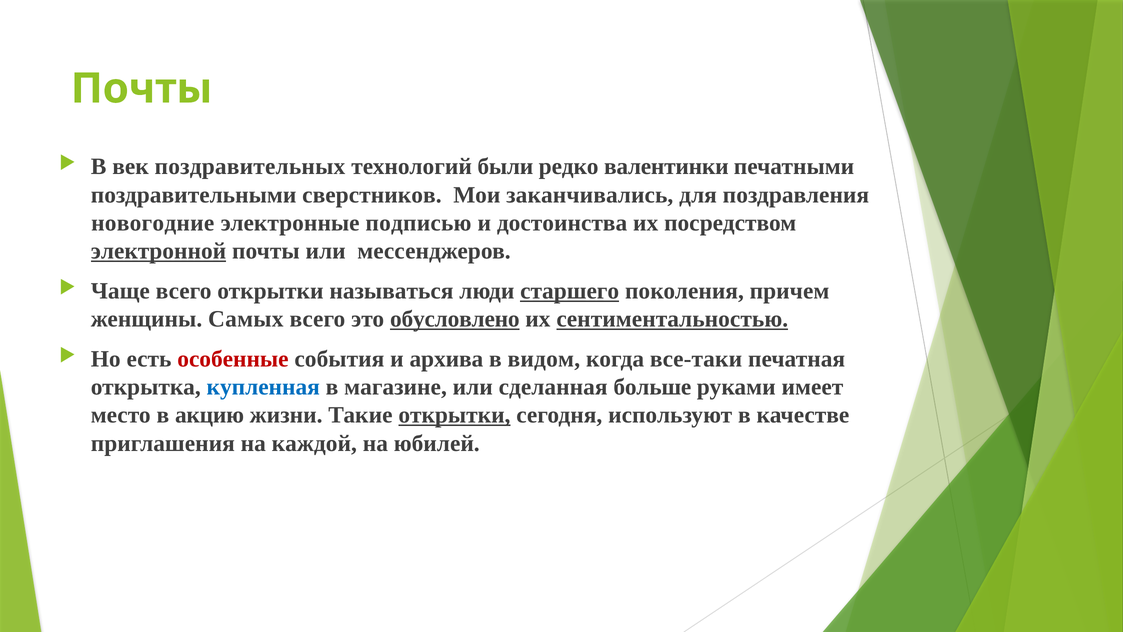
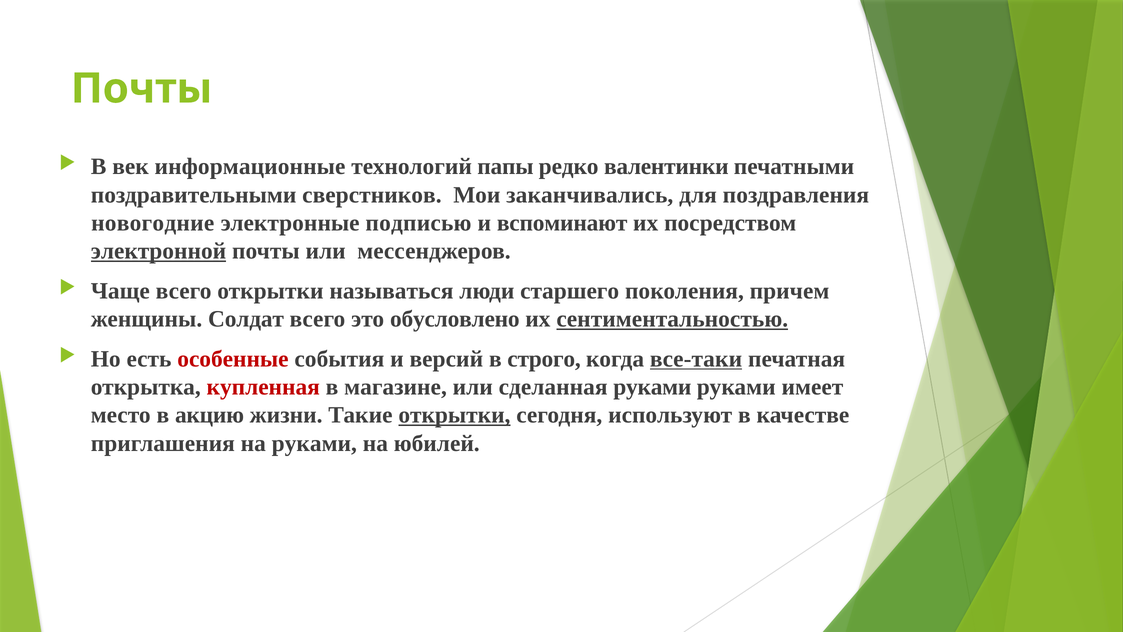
поздравительных: поздравительных -> информационные
были: были -> папы
достоинства: достоинства -> вспоминают
старшего underline: present -> none
Самых: Самых -> Солдат
обусловлено underline: present -> none
архива: архива -> версий
видом: видом -> строго
все-таки underline: none -> present
купленная colour: blue -> red
сделанная больше: больше -> руками
на каждой: каждой -> руками
